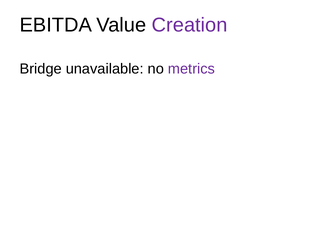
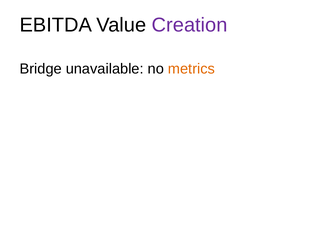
metrics colour: purple -> orange
